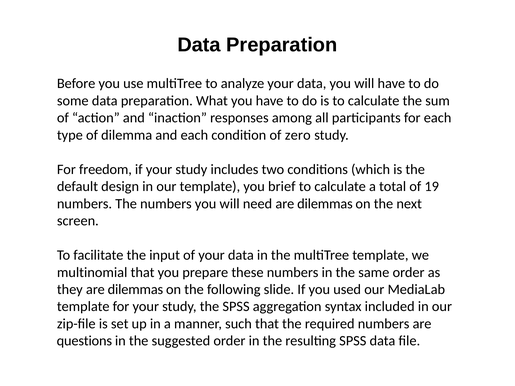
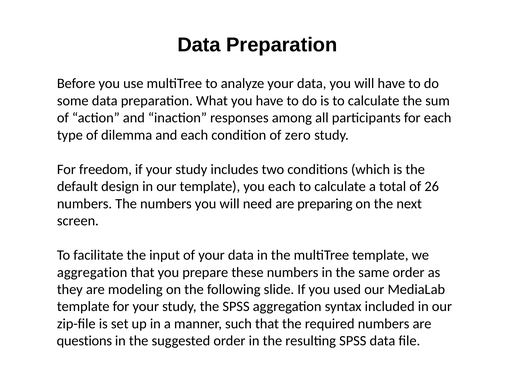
you brief: brief -> each
19: 19 -> 26
need are dilemmas: dilemmas -> preparing
multinomial at (92, 272): multinomial -> aggregation
they are dilemmas: dilemmas -> modeling
